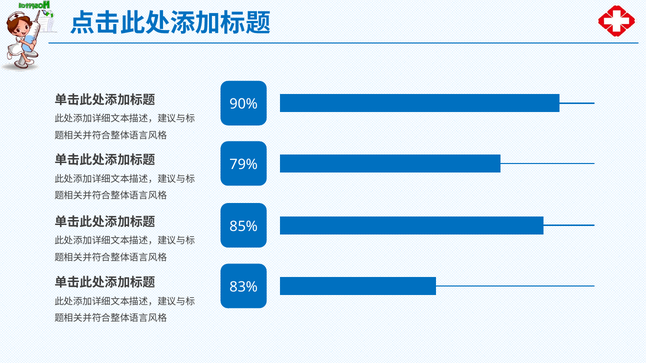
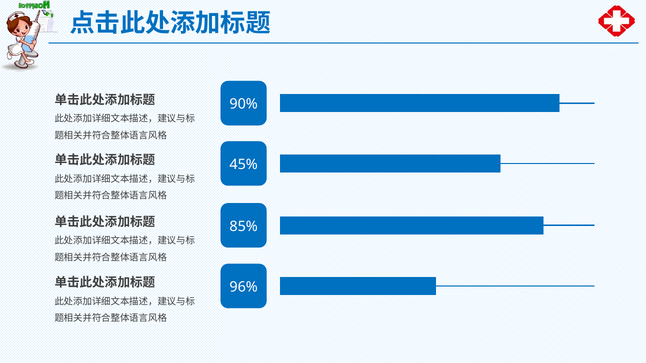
79%: 79% -> 45%
83%: 83% -> 96%
